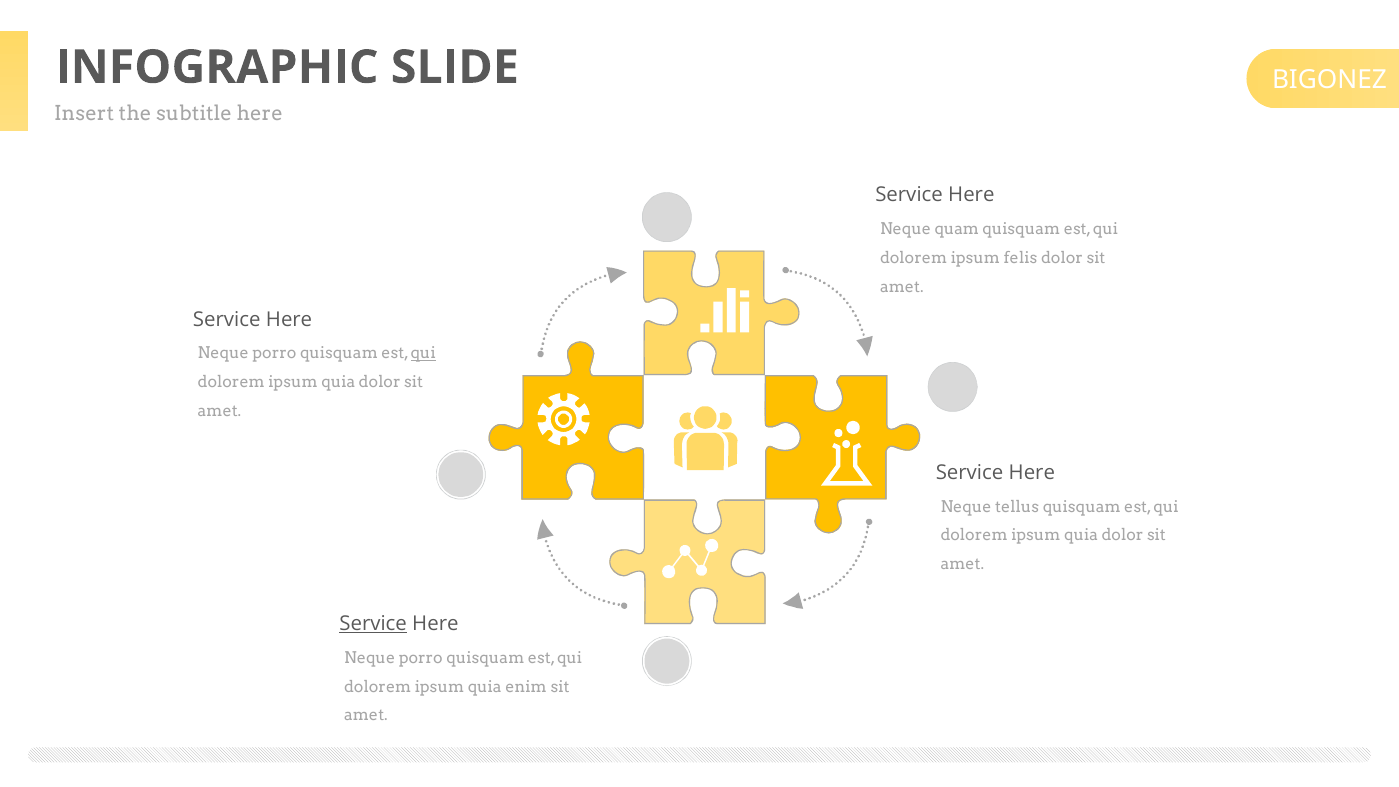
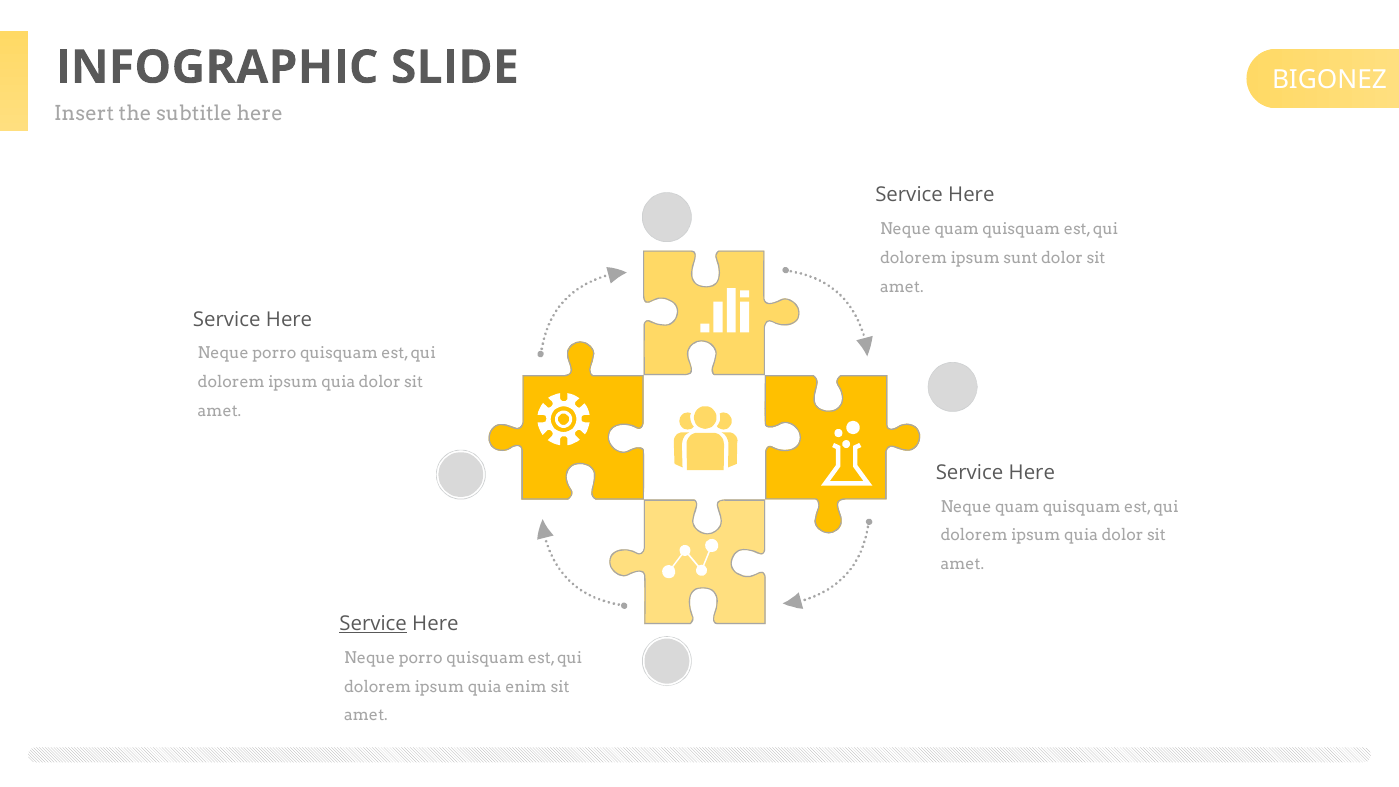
felis: felis -> sunt
qui at (423, 353) underline: present -> none
tellus at (1017, 507): tellus -> quam
